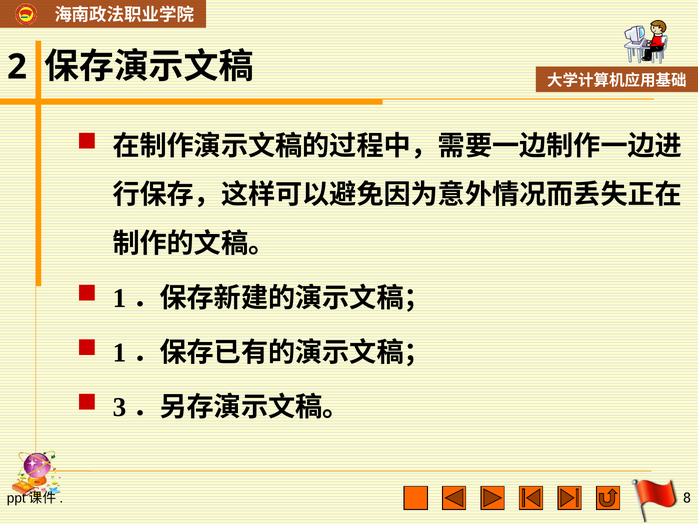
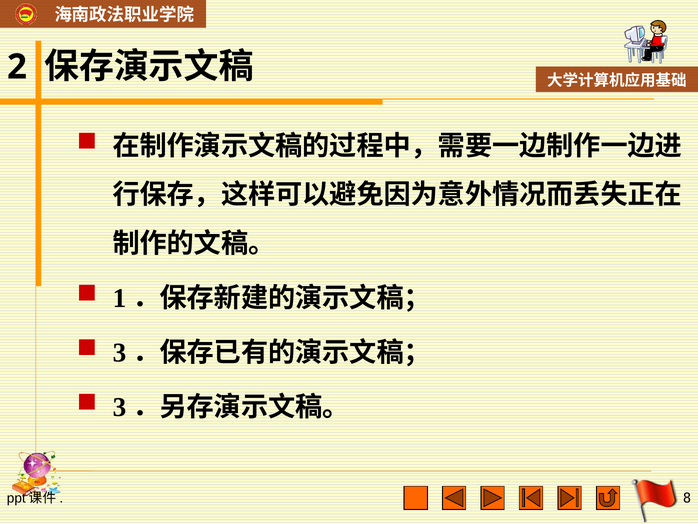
1 at (119, 352): 1 -> 3
